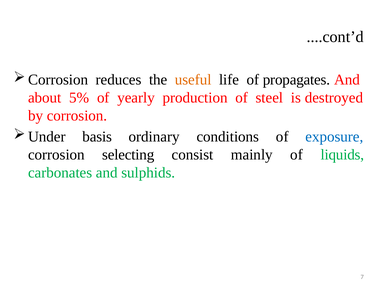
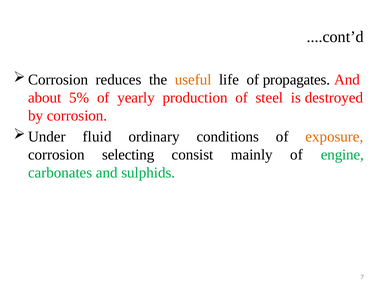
basis: basis -> fluid
exposure colour: blue -> orange
liquids: liquids -> engine
